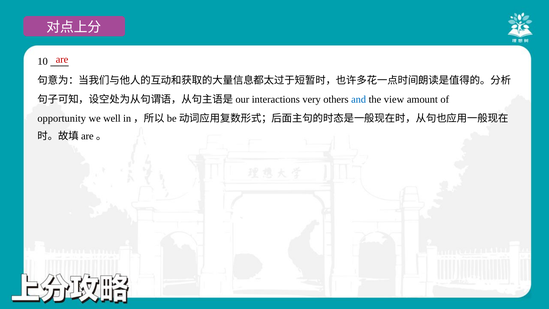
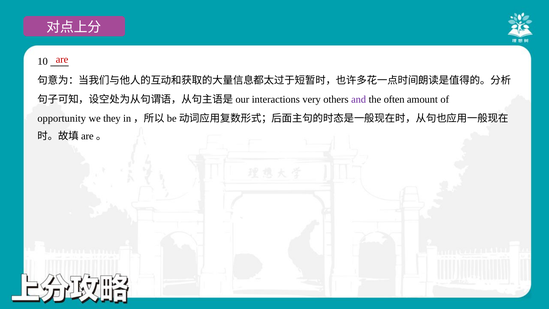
and colour: blue -> purple
view: view -> often
well: well -> they
